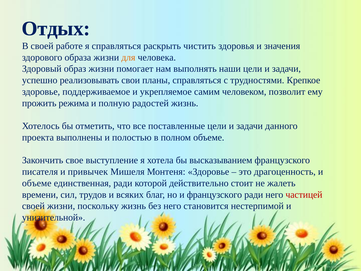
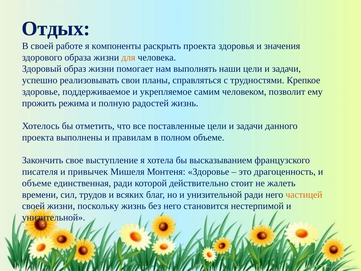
я справляться: справляться -> компоненты
раскрыть чистить: чистить -> проекта
полостью: полостью -> правилам
но и французского: французского -> унизительной
частицей colour: red -> orange
